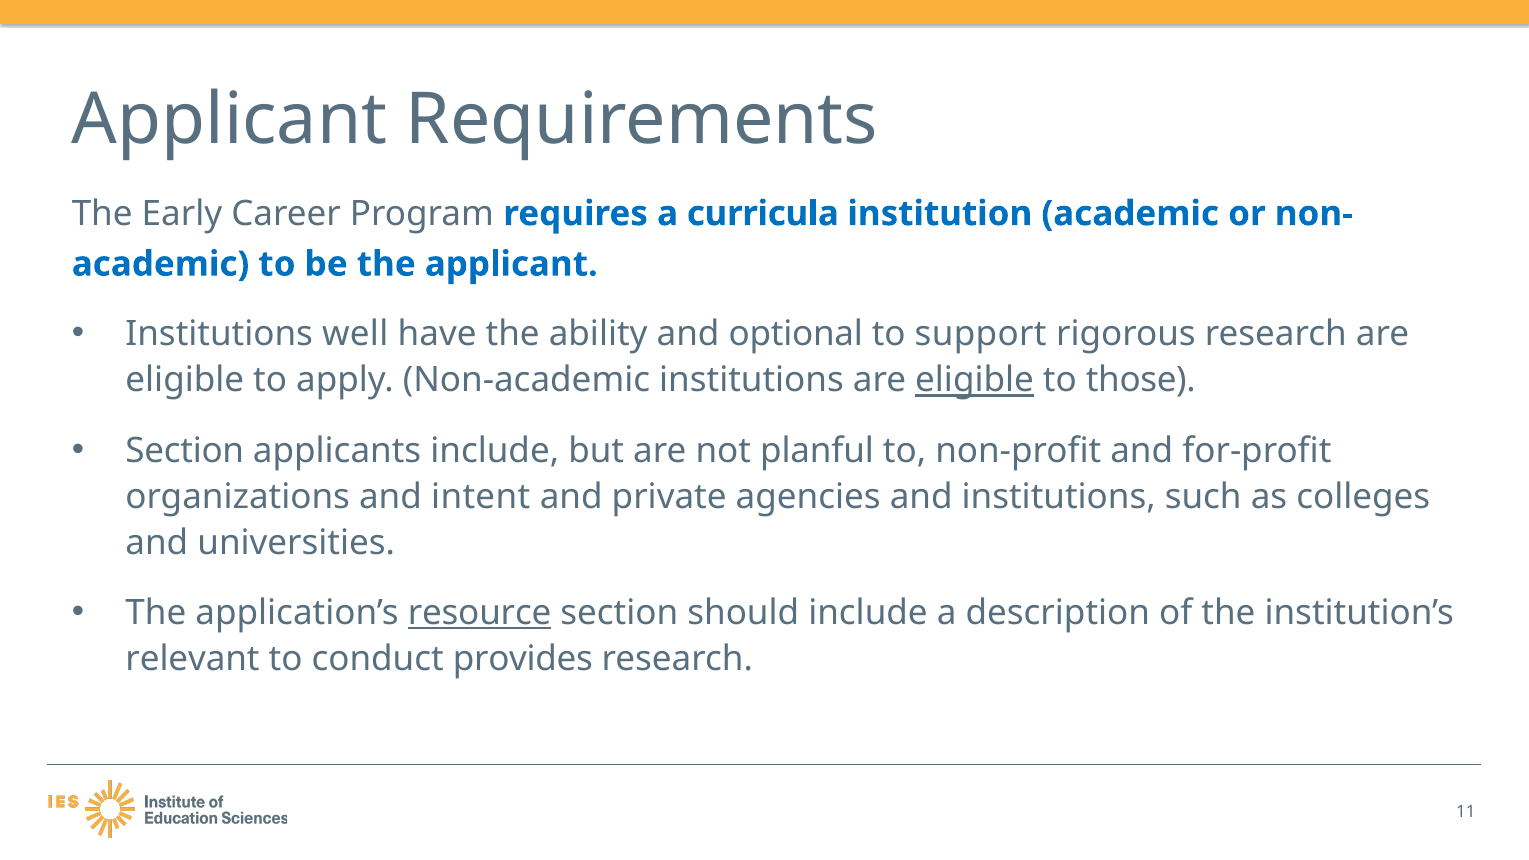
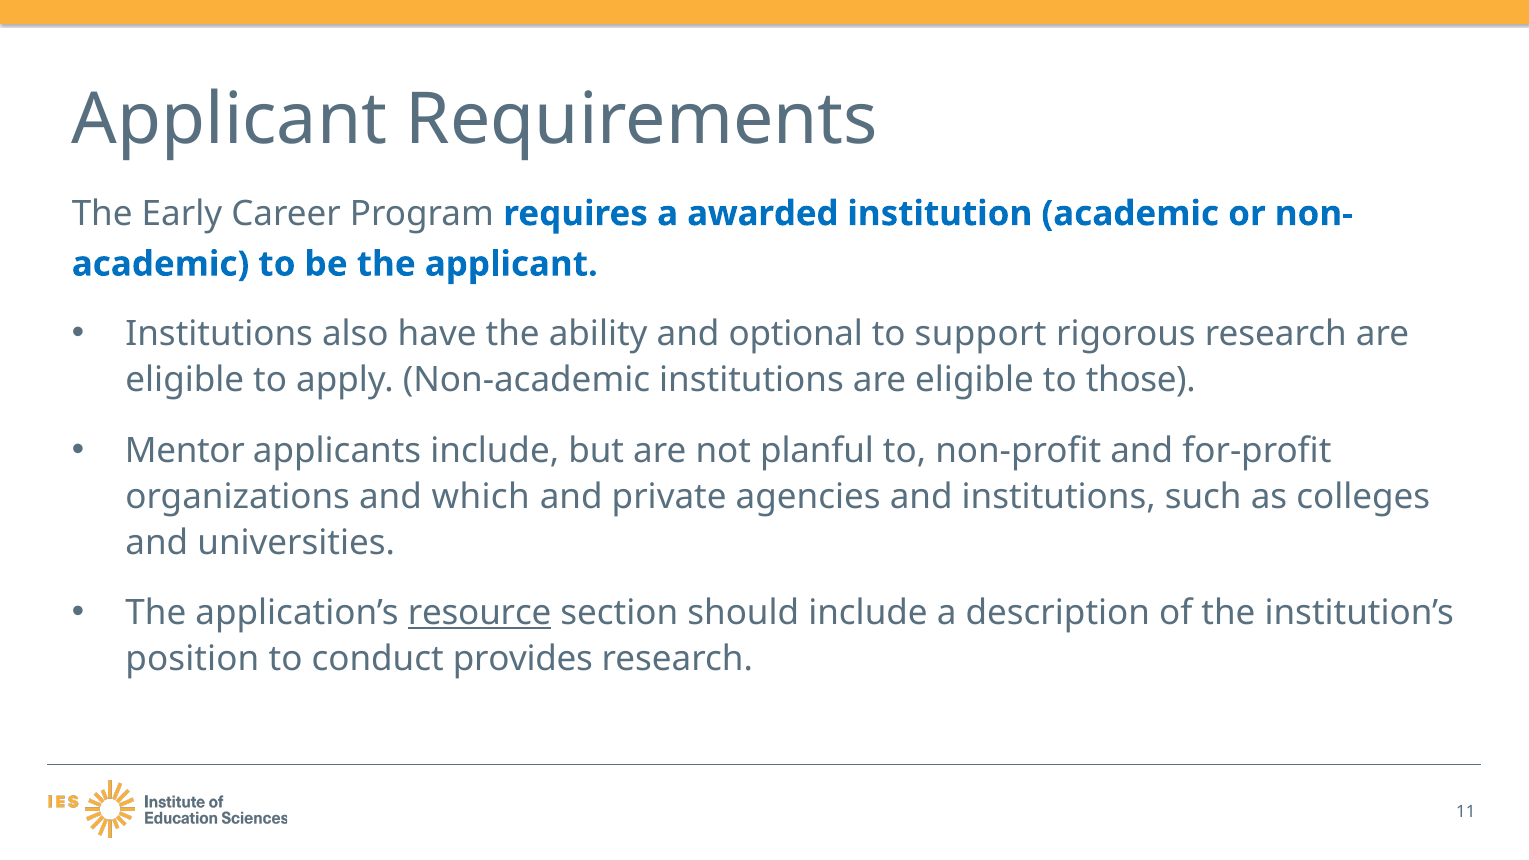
curricula: curricula -> awarded
well: well -> also
eligible at (975, 380) underline: present -> none
Section at (185, 451): Section -> Mentor
intent: intent -> which
relevant: relevant -> position
